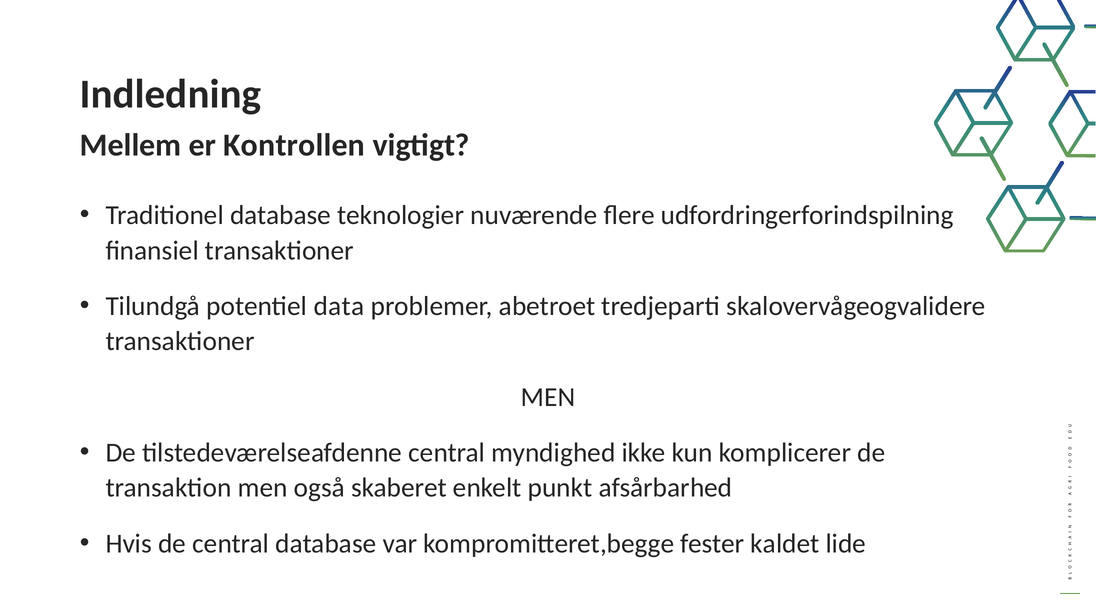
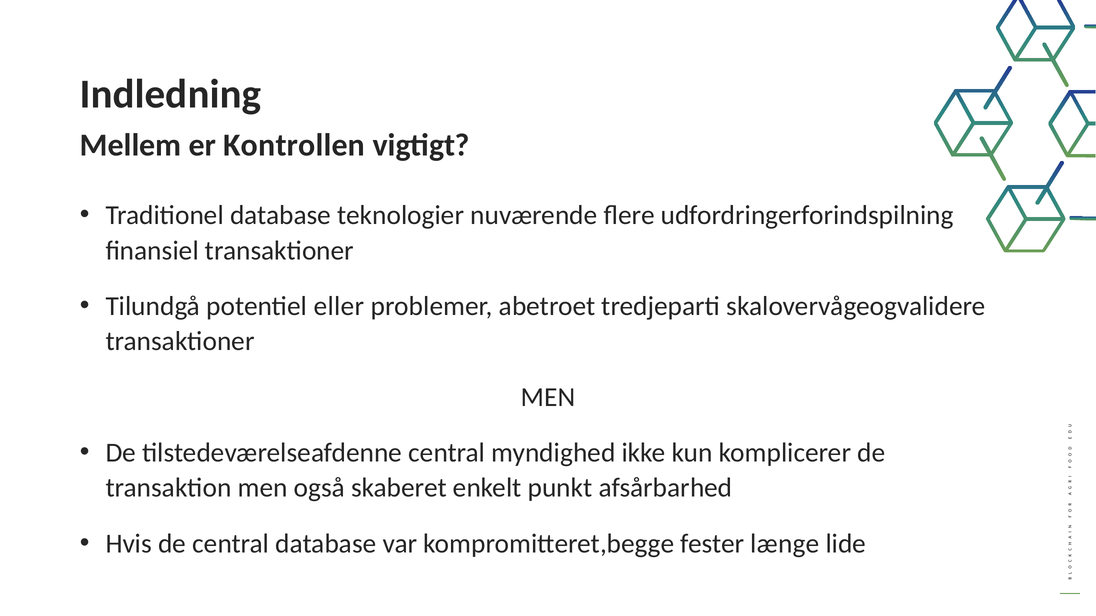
data: data -> eller
kaldet: kaldet -> længe
